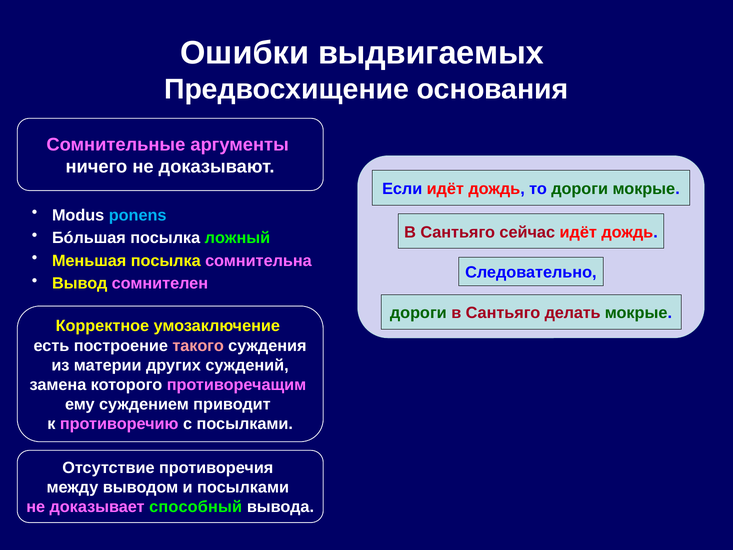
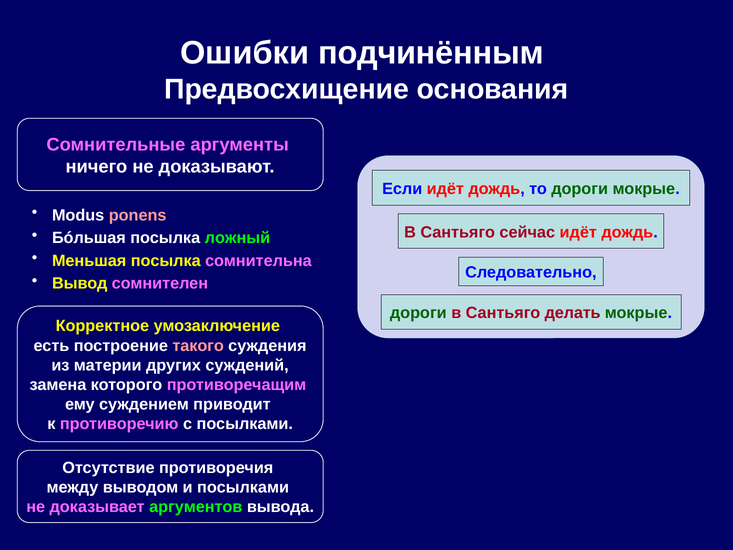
выдвигаемых: выдвигаемых -> подчинённым
ponens colour: light blue -> pink
способный: способный -> аргументов
